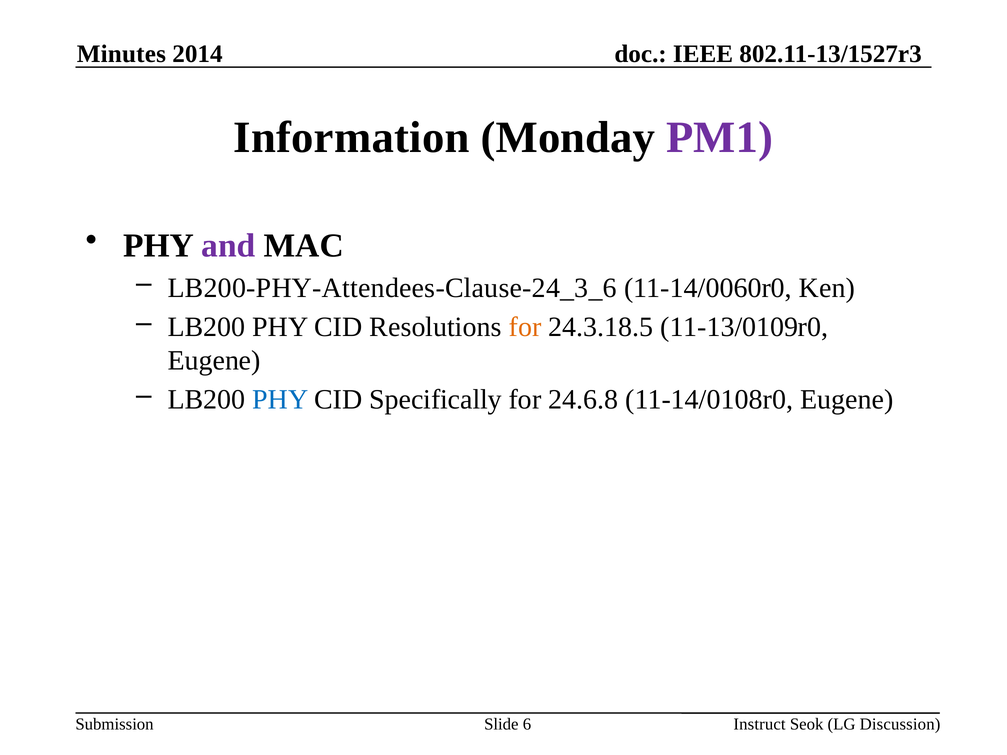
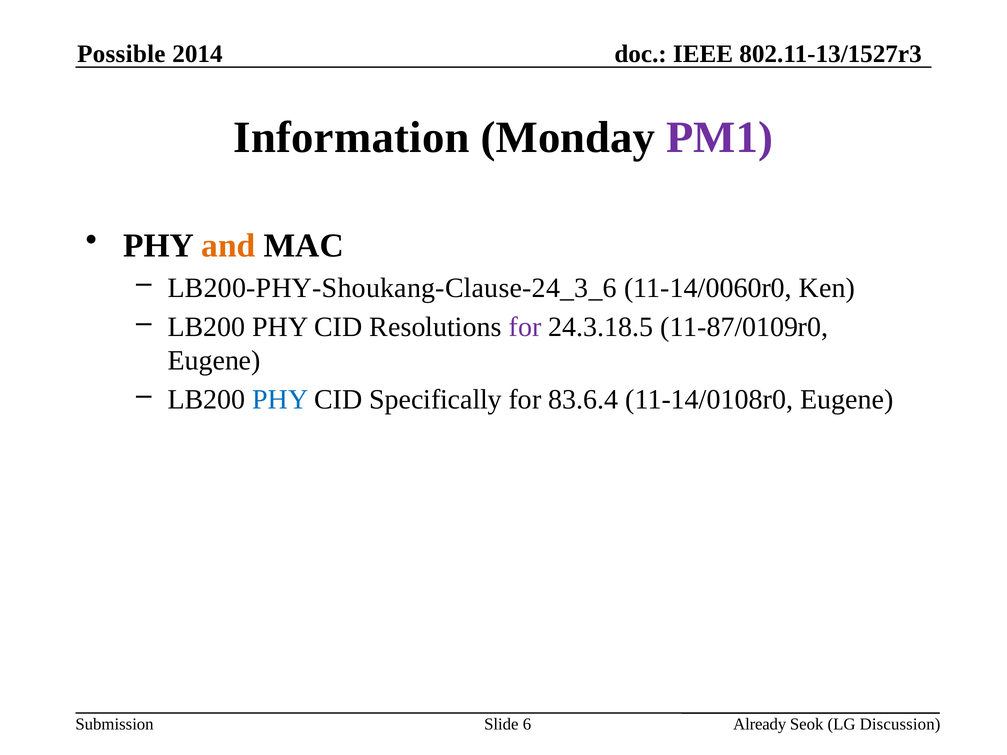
Minutes: Minutes -> Possible
and colour: purple -> orange
LB200-PHY-Attendees-Clause-24_3_6: LB200-PHY-Attendees-Clause-24_3_6 -> LB200-PHY-Shoukang-Clause-24_3_6
for at (525, 327) colour: orange -> purple
11-13/0109r0: 11-13/0109r0 -> 11-87/0109r0
24.6.8: 24.6.8 -> 83.6.4
Instruct: Instruct -> Already
